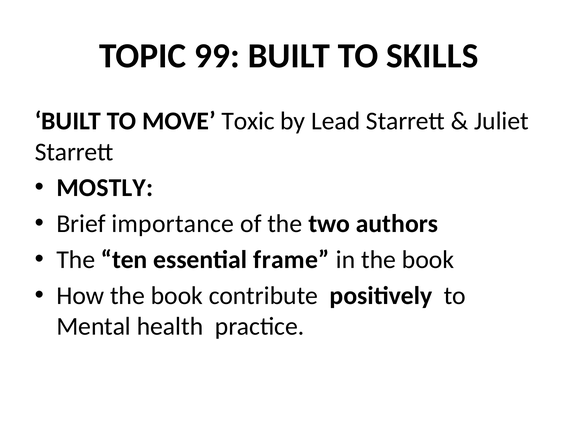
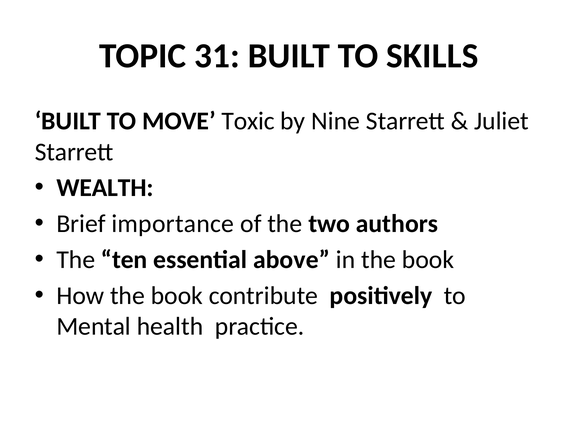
99: 99 -> 31
Lead: Lead -> Nine
MOSTLY: MOSTLY -> WEALTH
frame: frame -> above
